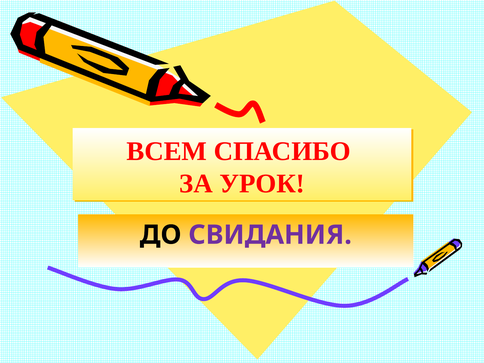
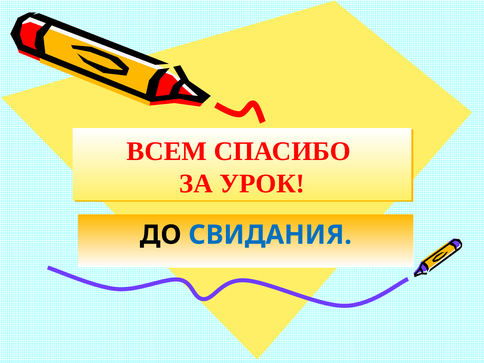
СВИДАНИЯ colour: purple -> blue
